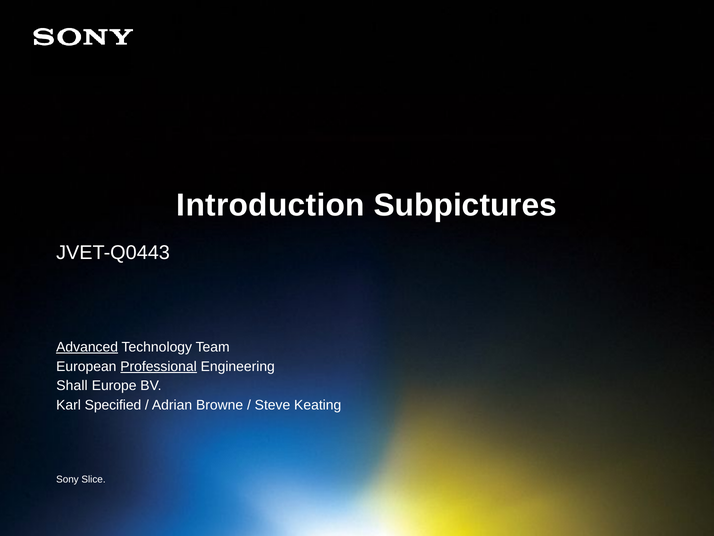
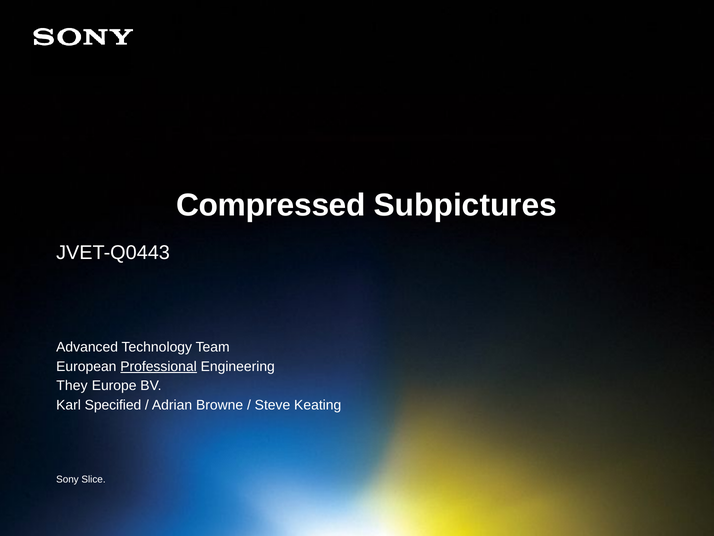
Introduction: Introduction -> Compressed
Advanced underline: present -> none
Shall: Shall -> They
